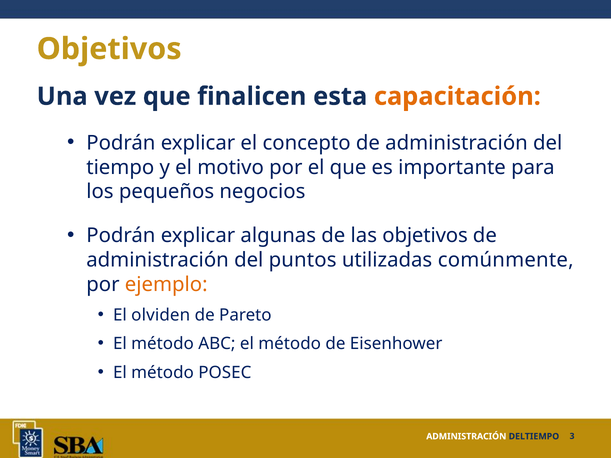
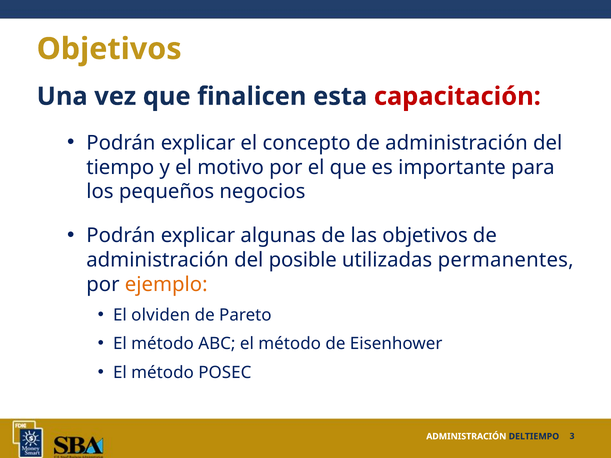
capacitación colour: orange -> red
puntos: puntos -> posible
comúnmente: comúnmente -> permanentes
